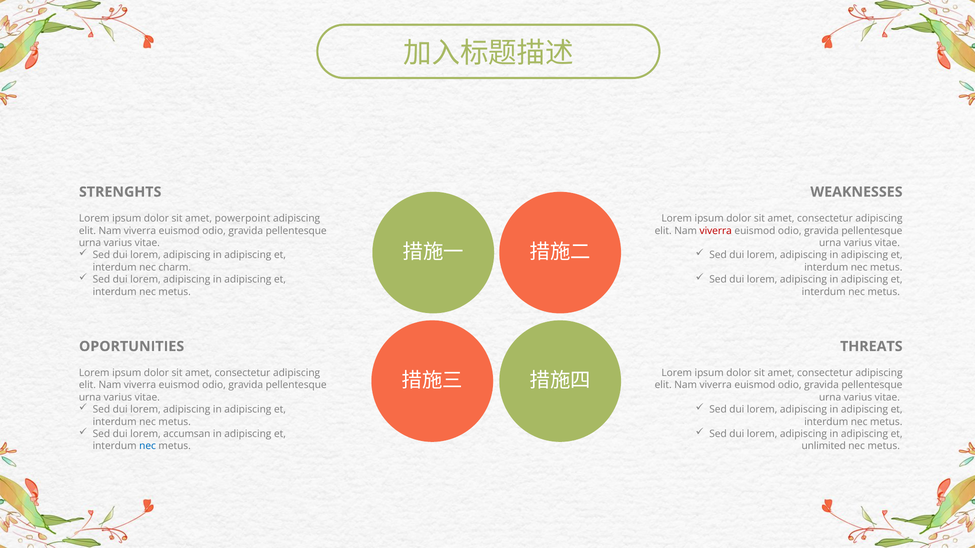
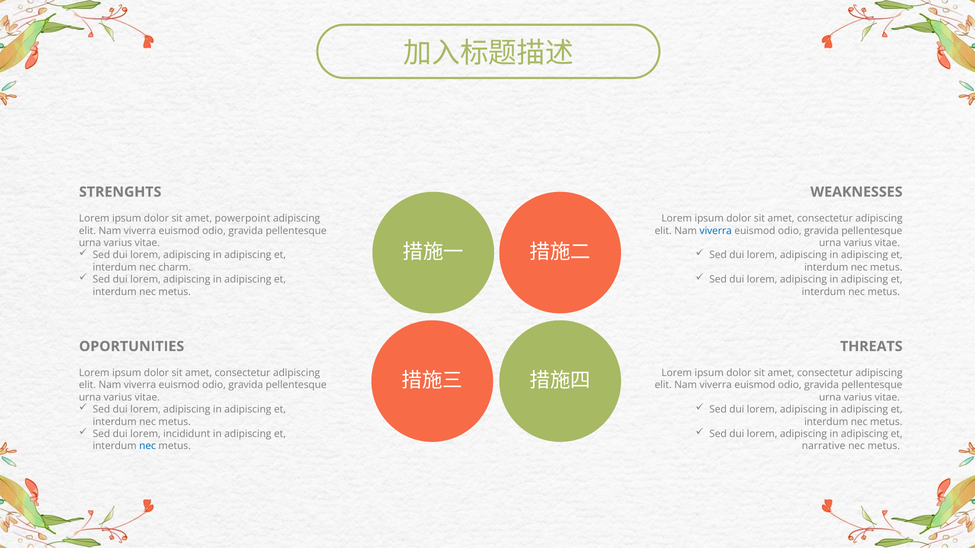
viverra at (716, 231) colour: red -> blue
accumsan: accumsan -> incididunt
unlimited: unlimited -> narrative
